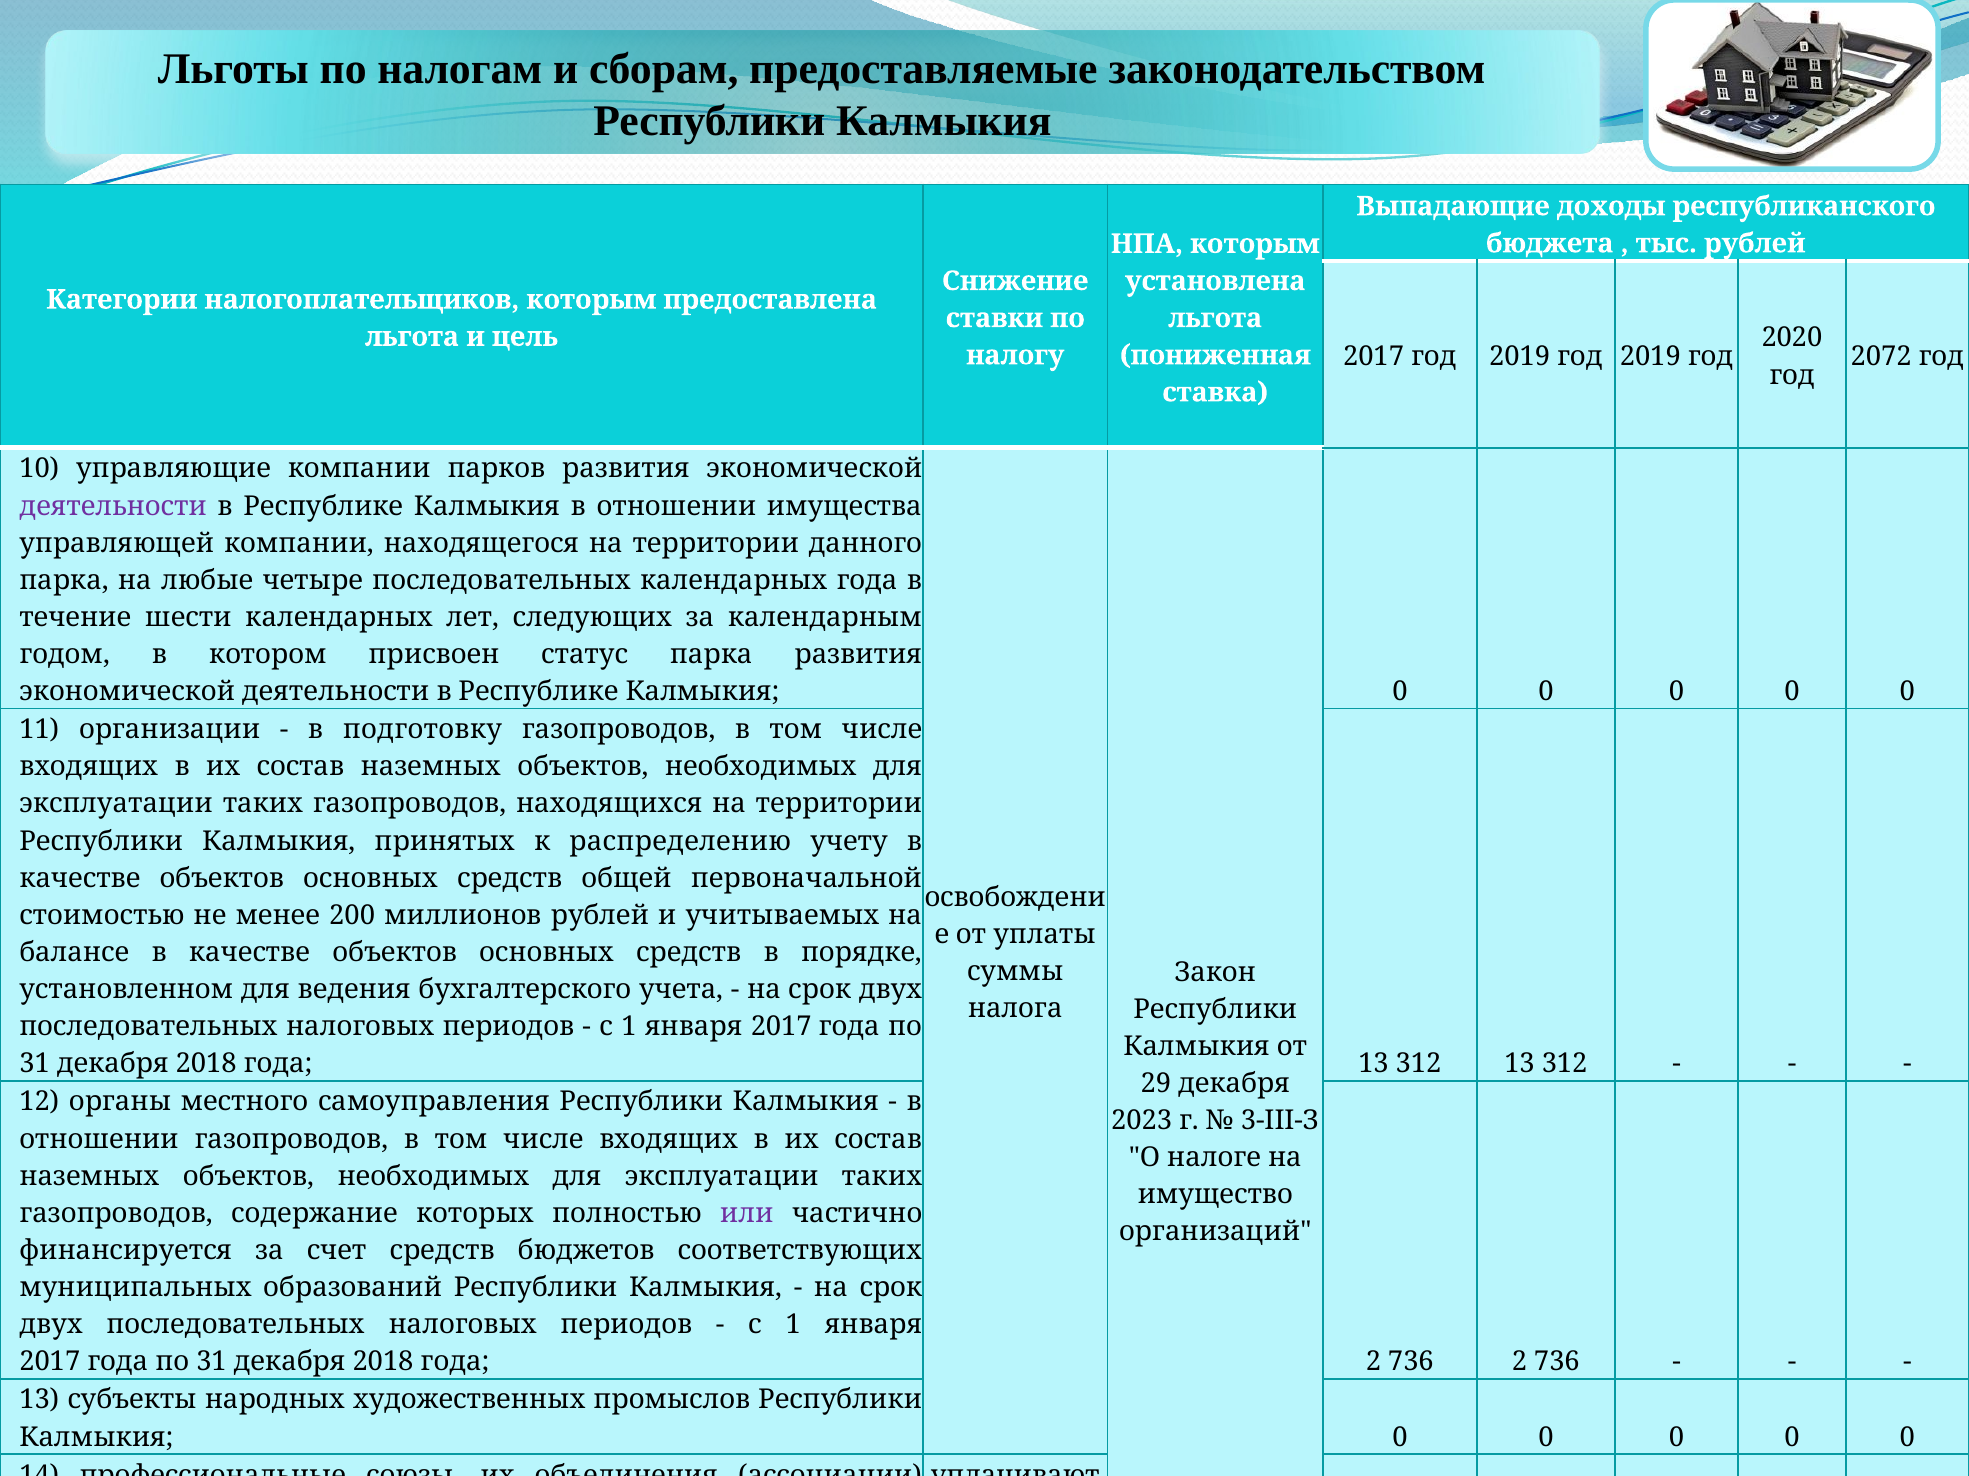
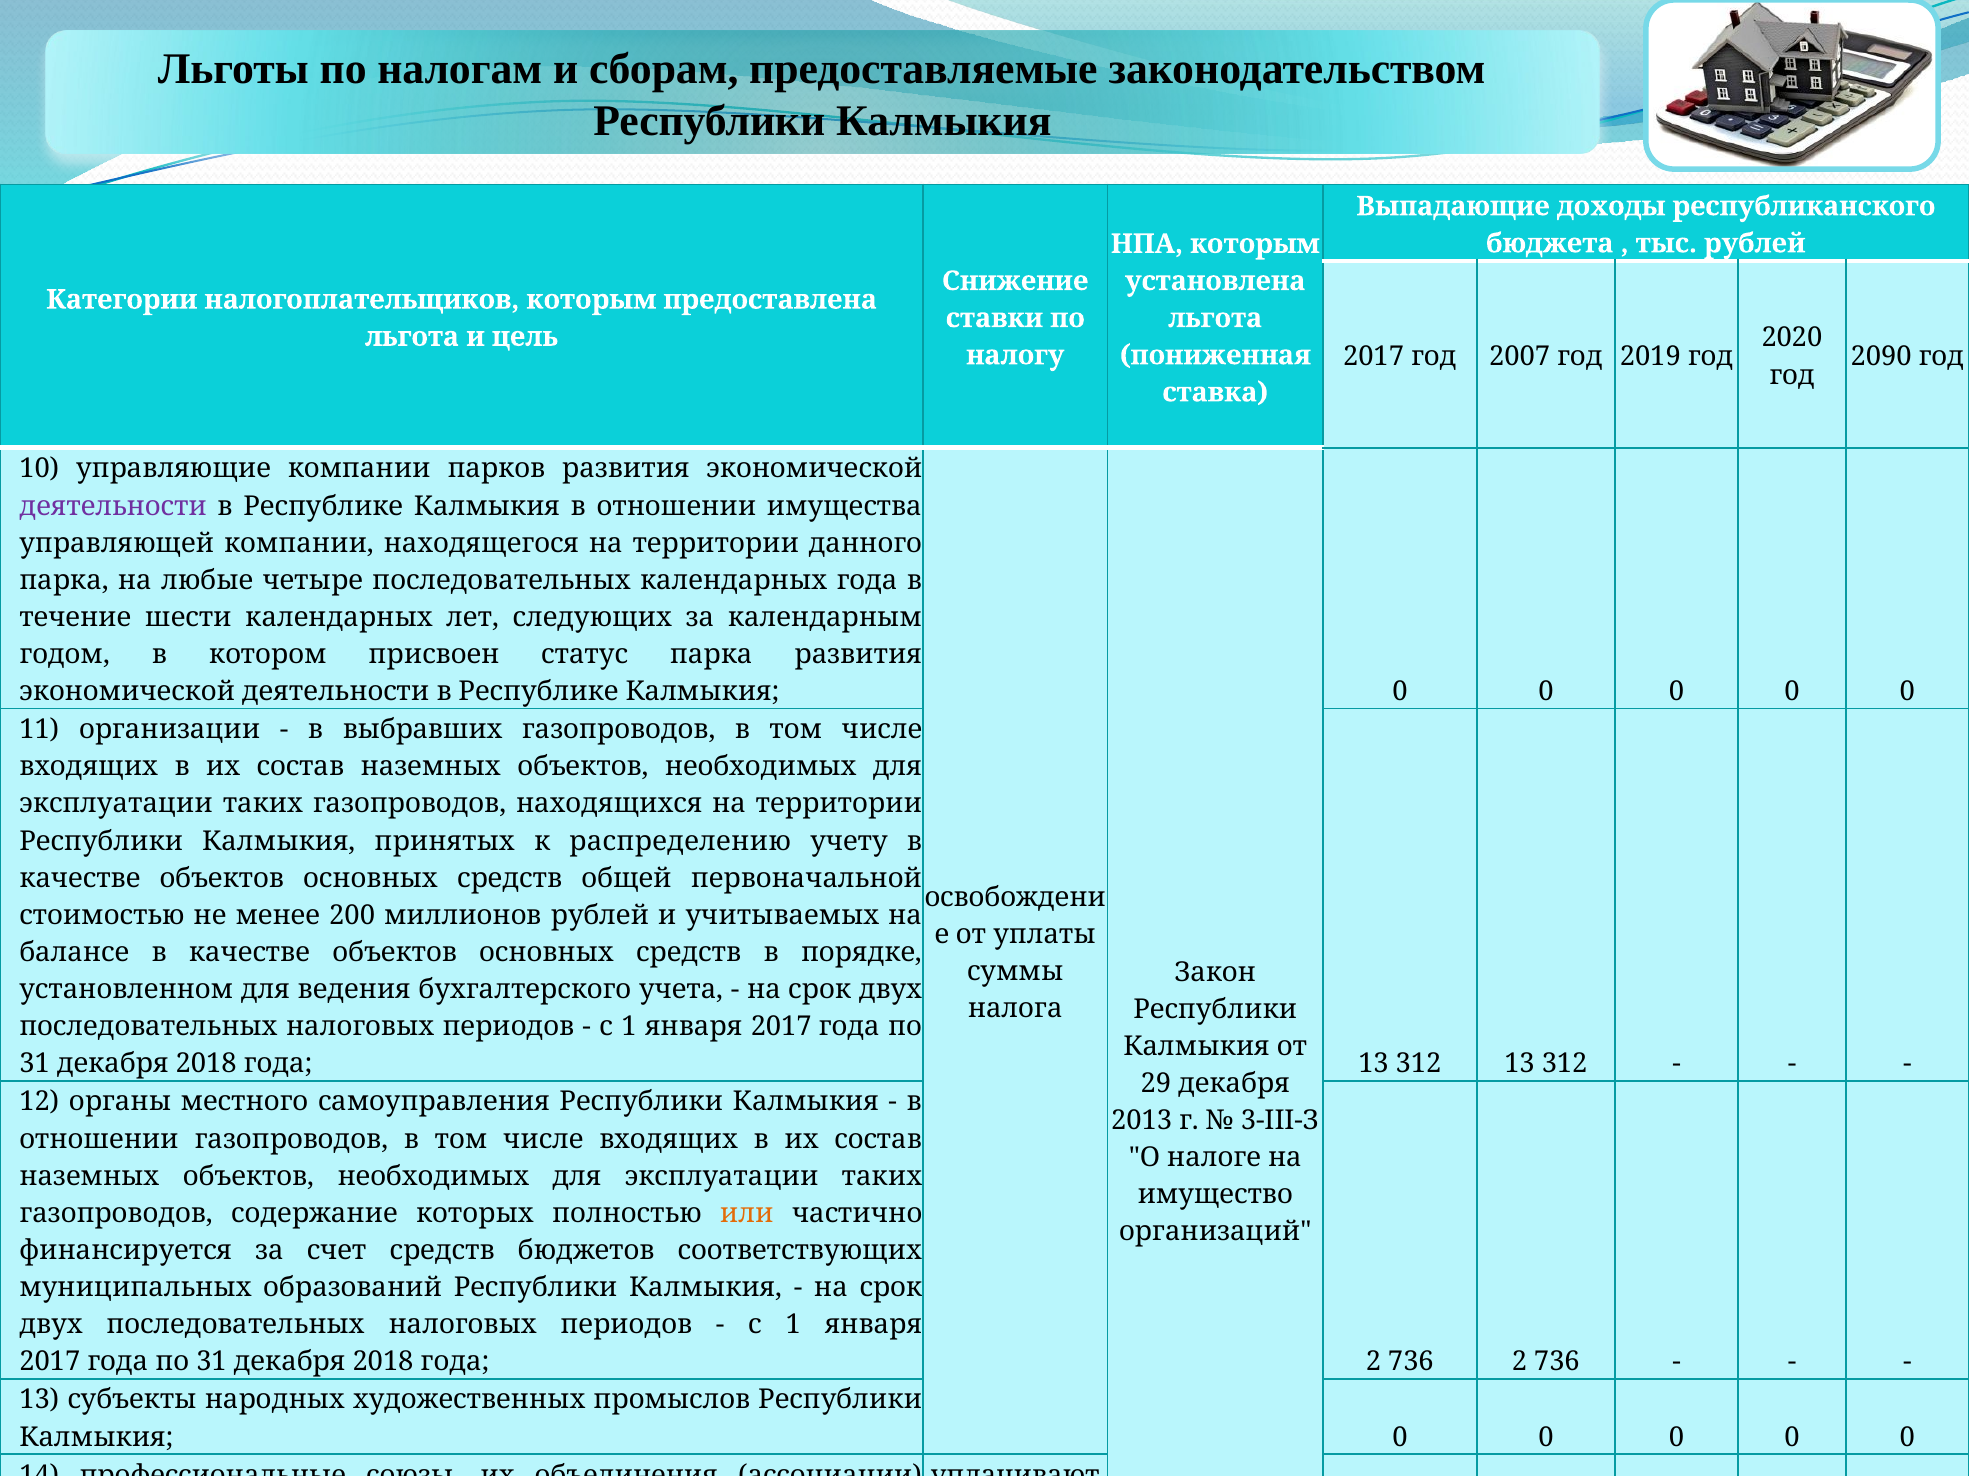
2017 год 2019: 2019 -> 2007
2072: 2072 -> 2090
подготовку: подготовку -> выбравших
2023: 2023 -> 2013
или colour: purple -> orange
